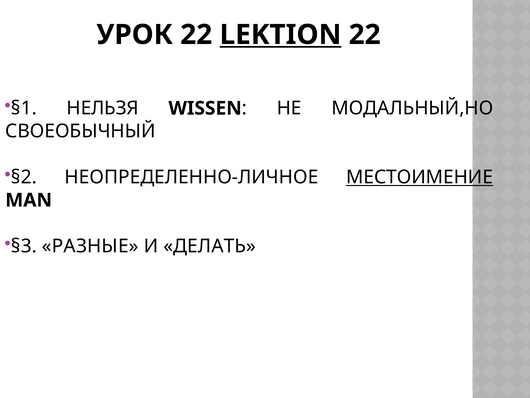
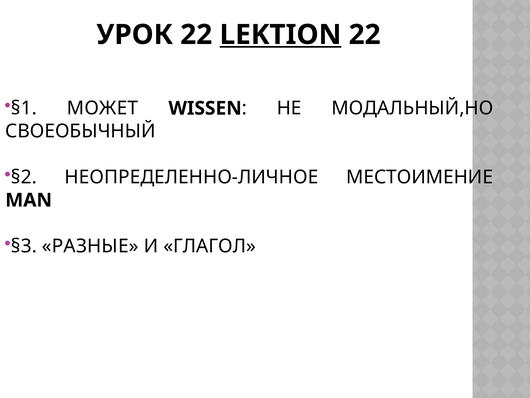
НЕЛЬЗЯ: НЕЛЬЗЯ -> МОЖЕТ
МЕСТОИМЕНИЕ underline: present -> none
ДЕЛАТЬ: ДЕЛАТЬ -> ГЛАГОЛ
